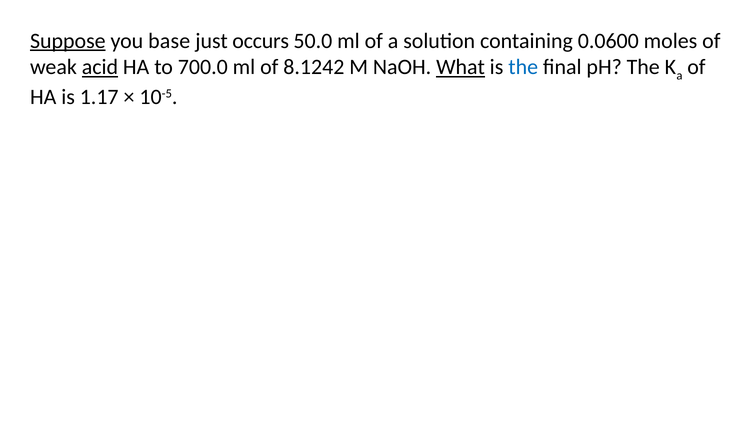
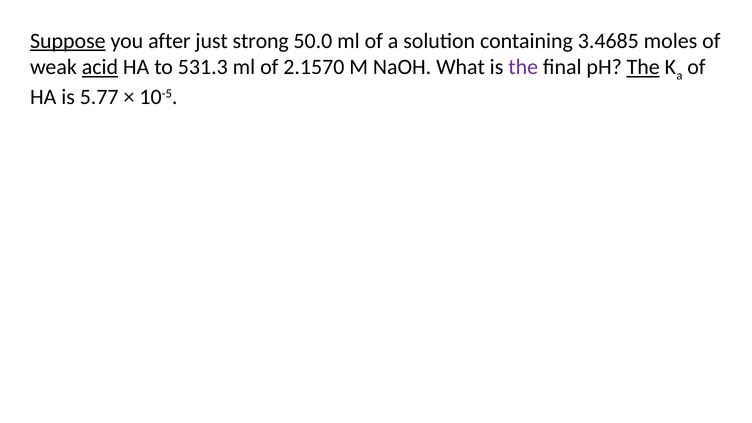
base: base -> after
occurs: occurs -> strong
0.0600: 0.0600 -> 3.4685
700.0: 700.0 -> 531.3
8.1242: 8.1242 -> 2.1570
What underline: present -> none
the at (523, 67) colour: blue -> purple
The at (643, 67) underline: none -> present
1.17: 1.17 -> 5.77
